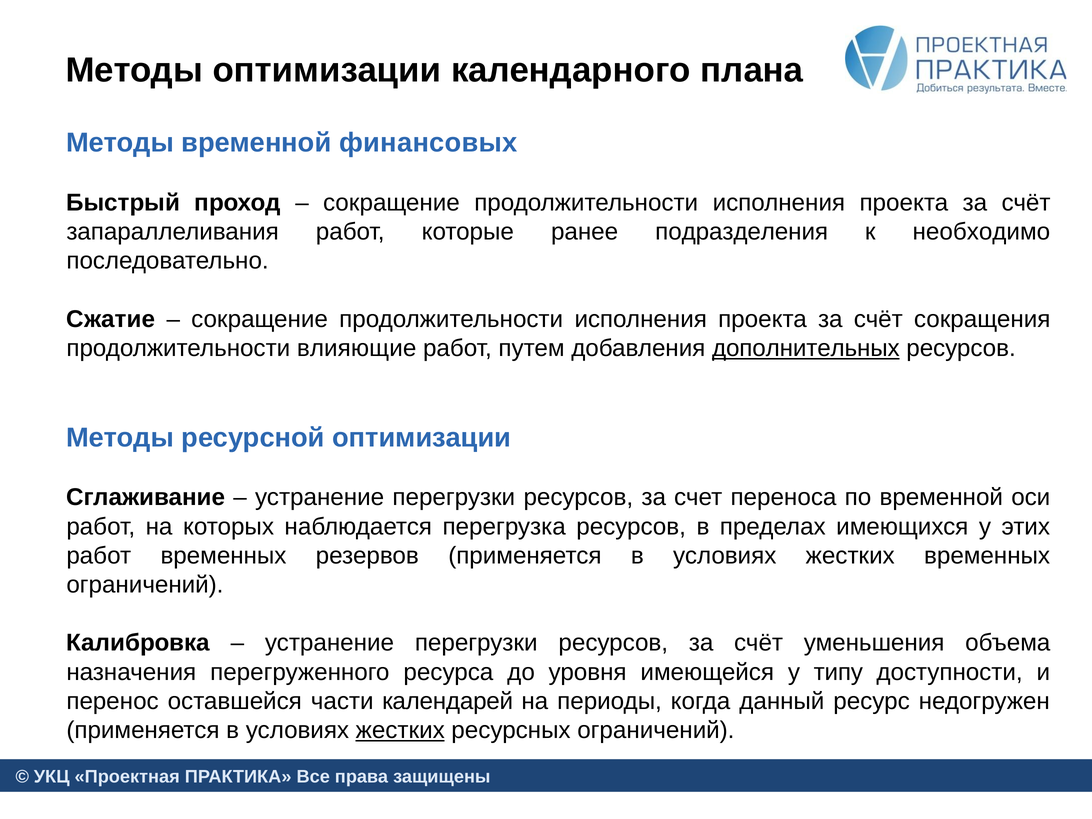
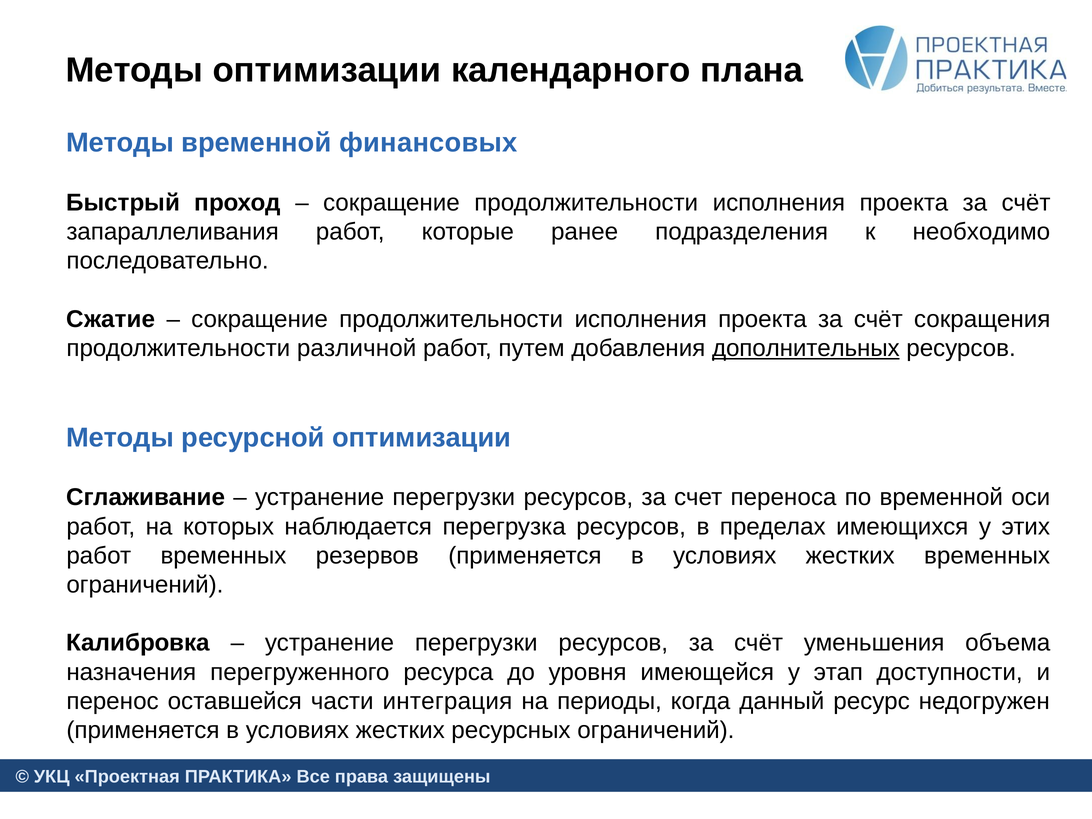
влияющие: влияющие -> различной
типу: типу -> этап
календарей: календарей -> интеграция
жестких at (400, 730) underline: present -> none
